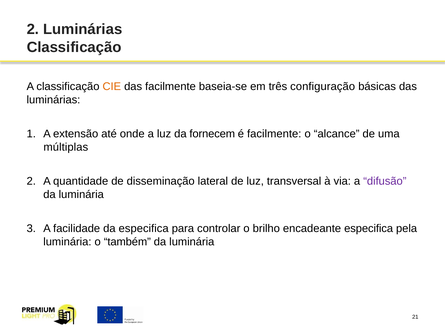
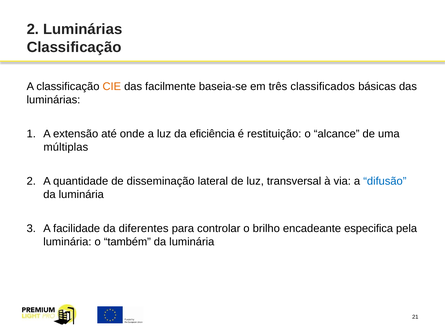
configuração: configuração -> classificados
fornecem: fornecem -> eficiência
é facilmente: facilmente -> restituição
difusão colour: purple -> blue
da especifica: especifica -> diferentes
